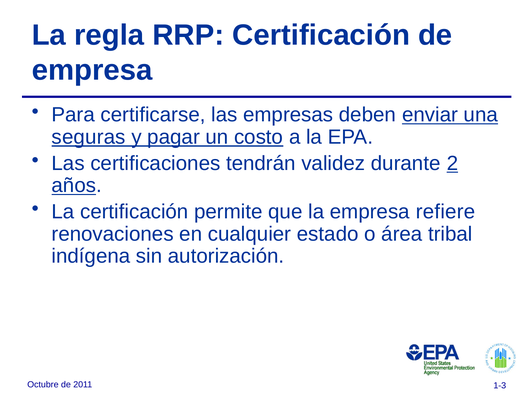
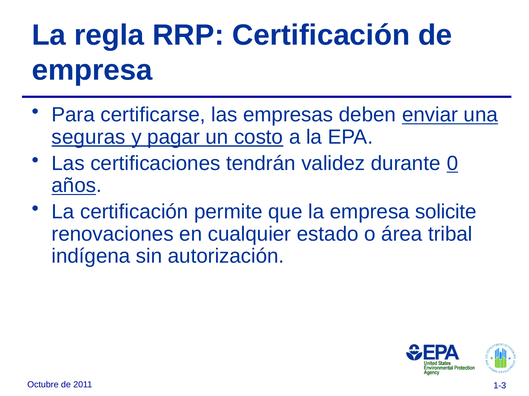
2: 2 -> 0
refiere: refiere -> solicite
